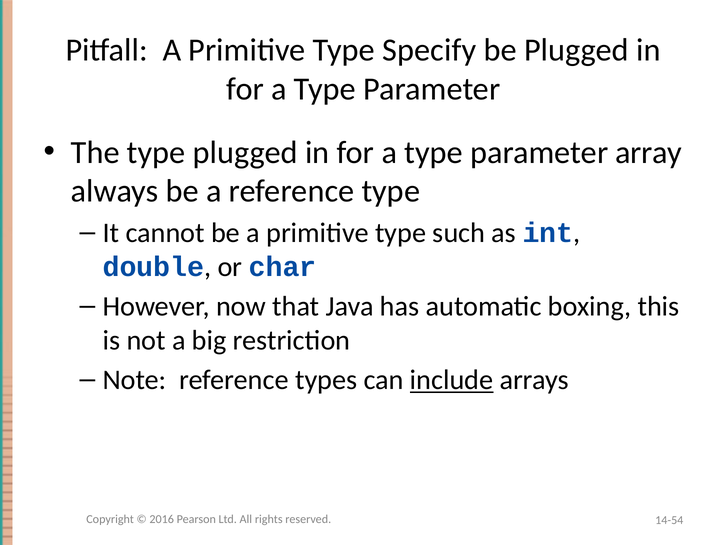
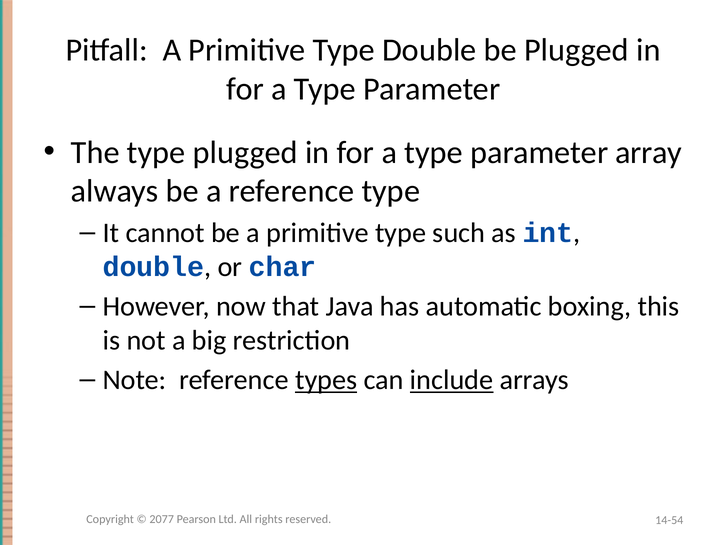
Type Specify: Specify -> Double
types underline: none -> present
2016: 2016 -> 2077
